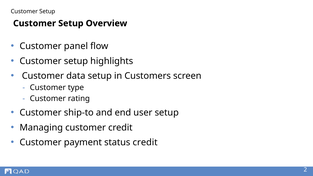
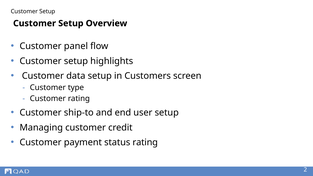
status credit: credit -> rating
